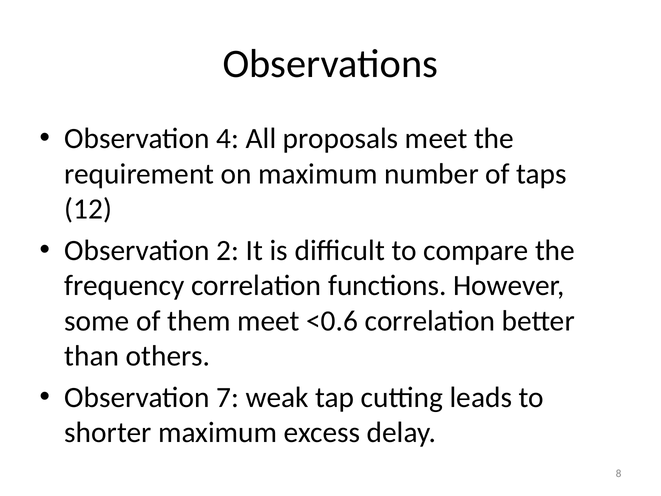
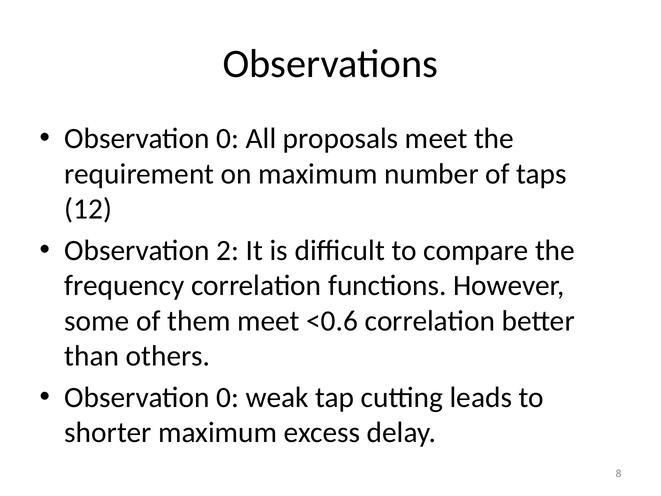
4 at (228, 139): 4 -> 0
7 at (228, 397): 7 -> 0
